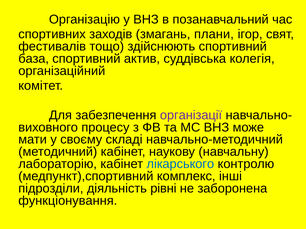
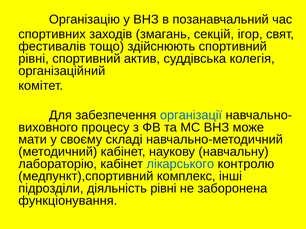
плани: плани -> секцій
база at (34, 59): база -> рівні
організації colour: purple -> blue
